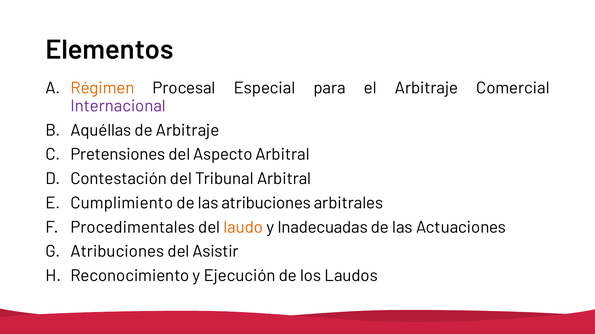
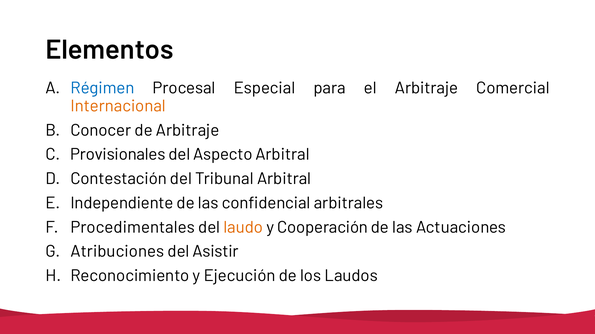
Régimen colour: orange -> blue
Internacional colour: purple -> orange
Aquéllas: Aquéllas -> Conocer
Pretensiones: Pretensiones -> Provisionales
Cumplimiento: Cumplimiento -> Independiente
las atribuciones: atribuciones -> confidencial
Inadecuadas: Inadecuadas -> Cooperación
